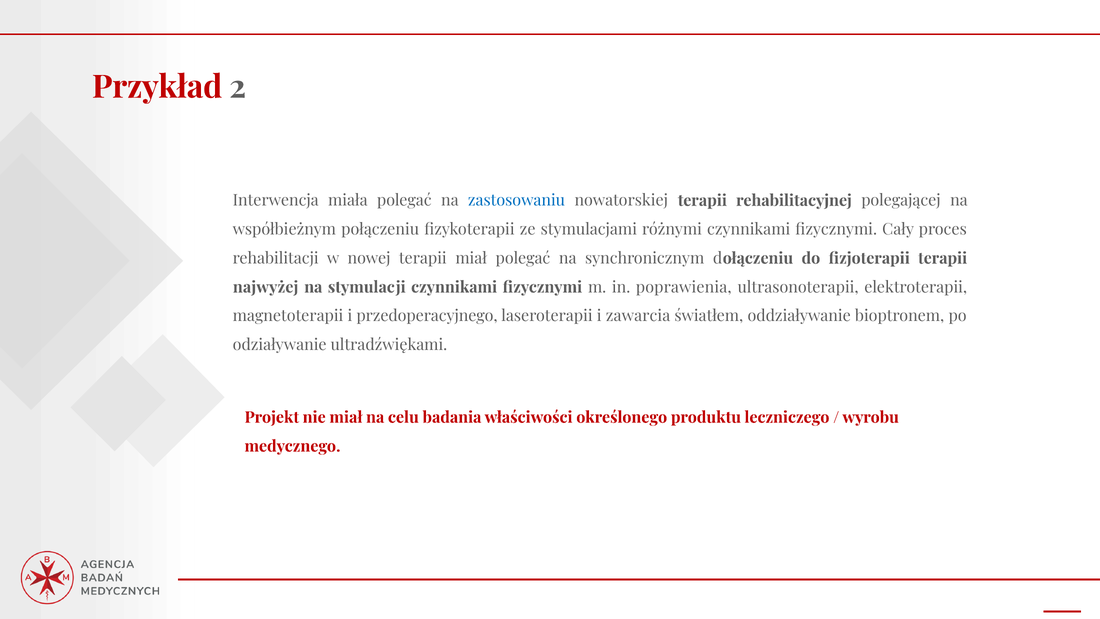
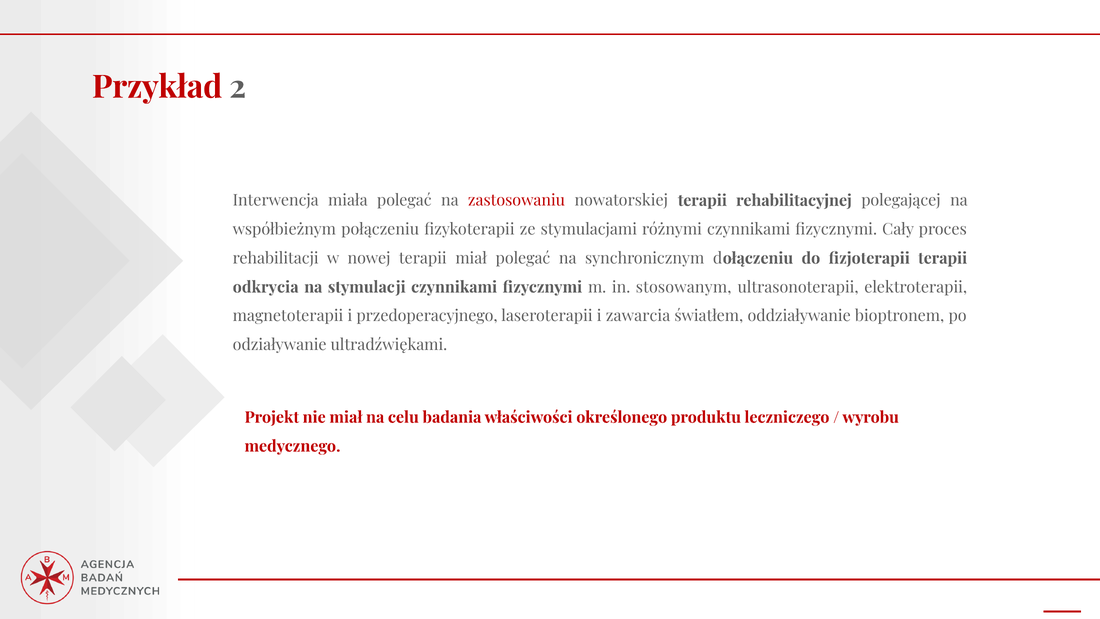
zastosowaniu colour: blue -> red
najwyżej: najwyżej -> odkrycia
poprawienia: poprawienia -> stosowanym
